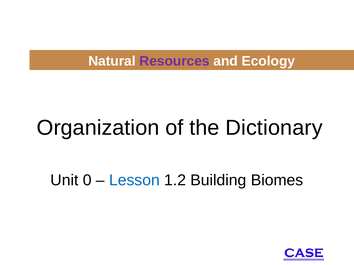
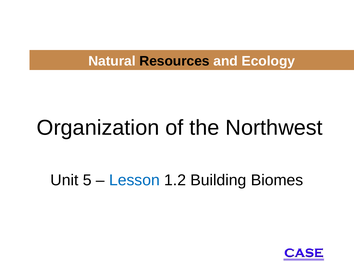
Resources colour: purple -> black
Dictionary: Dictionary -> Northwest
0: 0 -> 5
